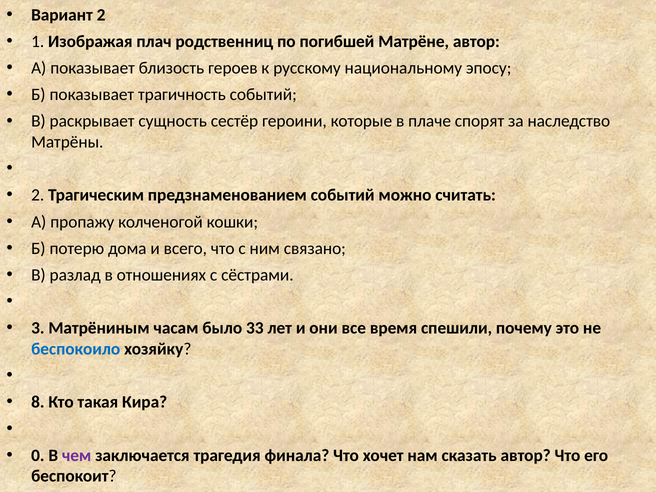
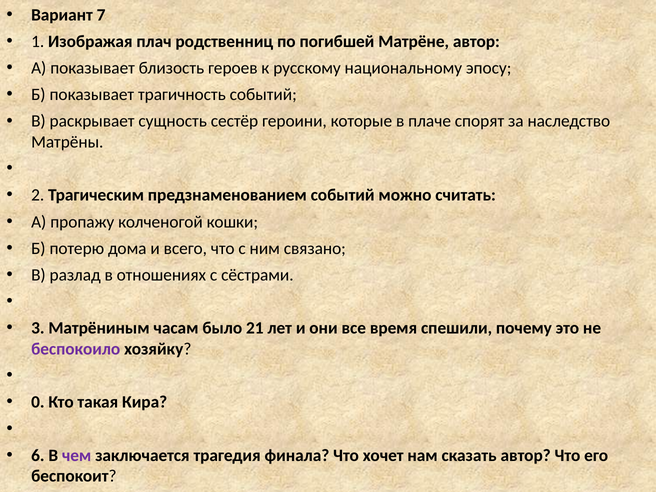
Вариант 2: 2 -> 7
33: 33 -> 21
беспокоило colour: blue -> purple
8: 8 -> 0
0: 0 -> 6
